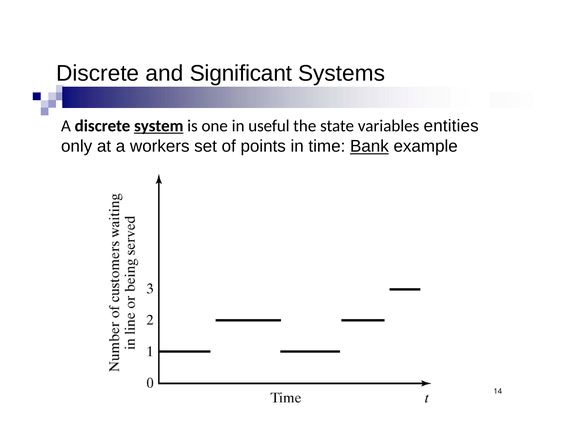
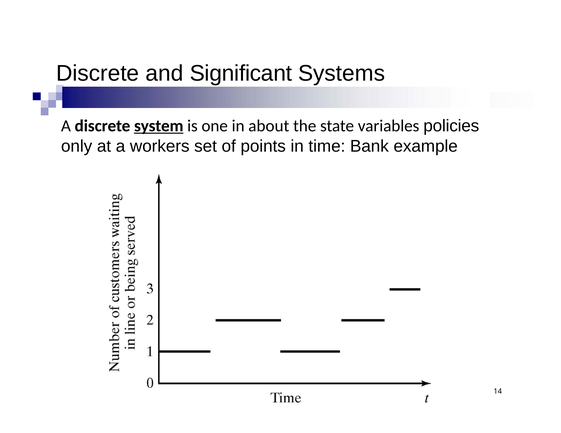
useful: useful -> about
entities: entities -> policies
Bank underline: present -> none
